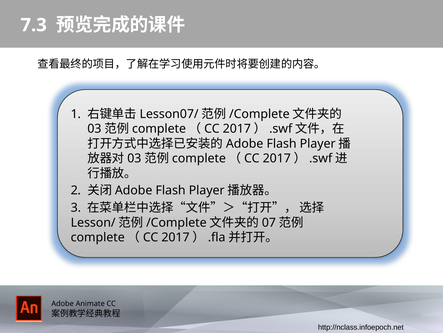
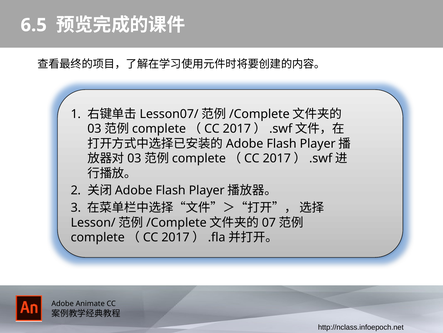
7.3: 7.3 -> 6.5
